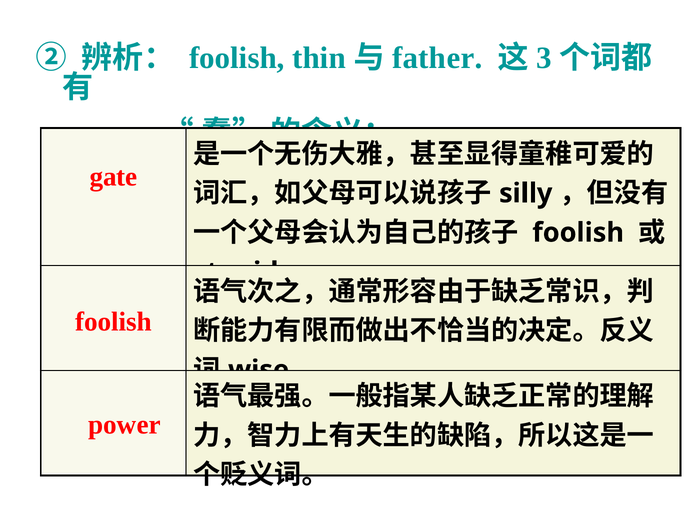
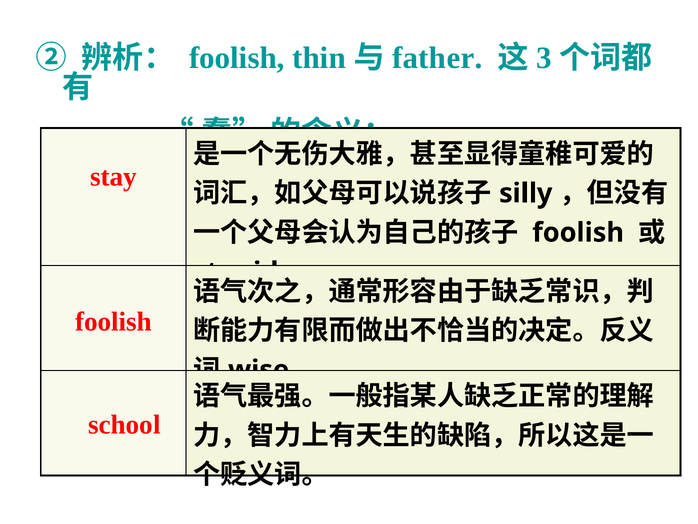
gate: gate -> stay
power: power -> school
